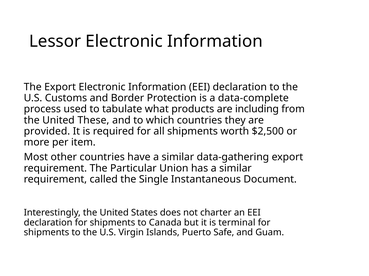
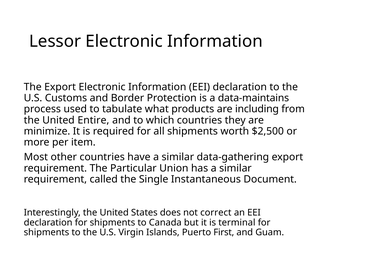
data-complete: data-complete -> data-maintains
These: These -> Entire
provided: provided -> minimize
charter: charter -> correct
Safe: Safe -> First
